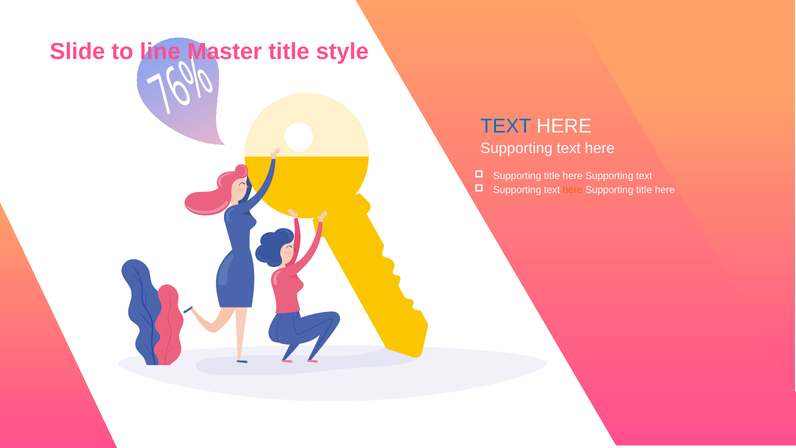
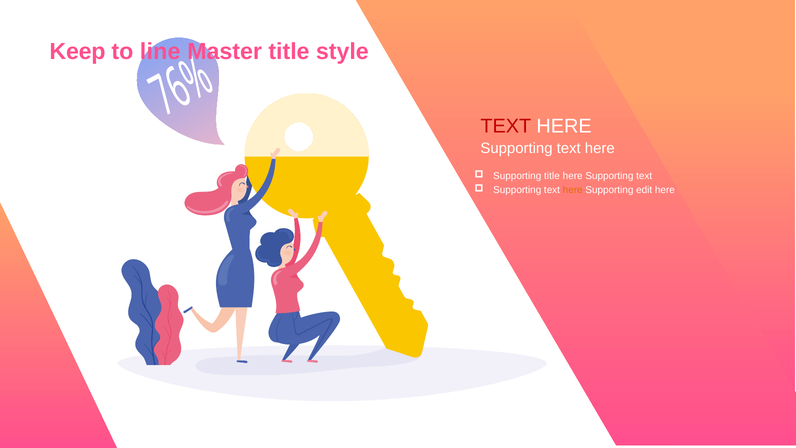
Slide: Slide -> Keep
TEXT at (506, 126) colour: blue -> red
title at (644, 190): title -> edit
